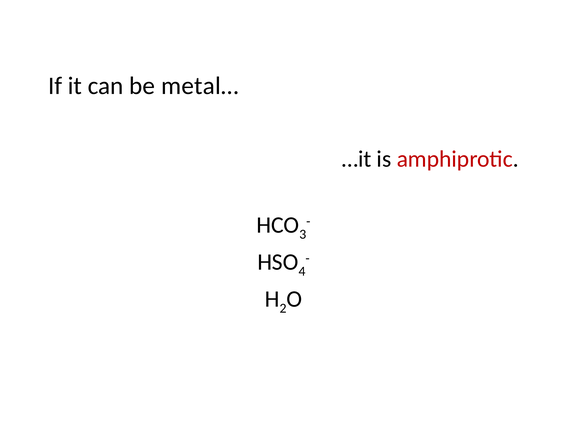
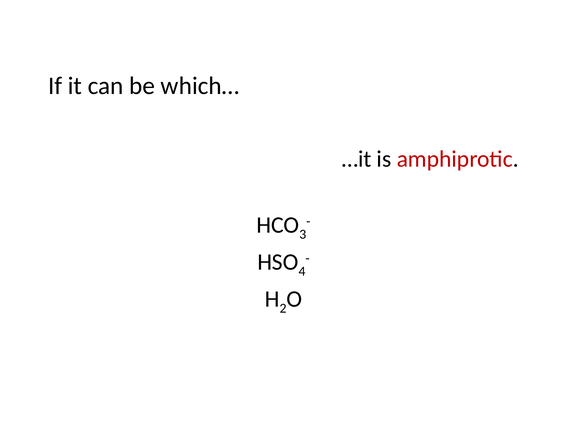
metal…: metal… -> which…
